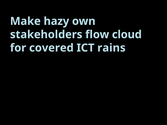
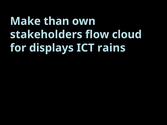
hazy: hazy -> than
covered: covered -> displays
